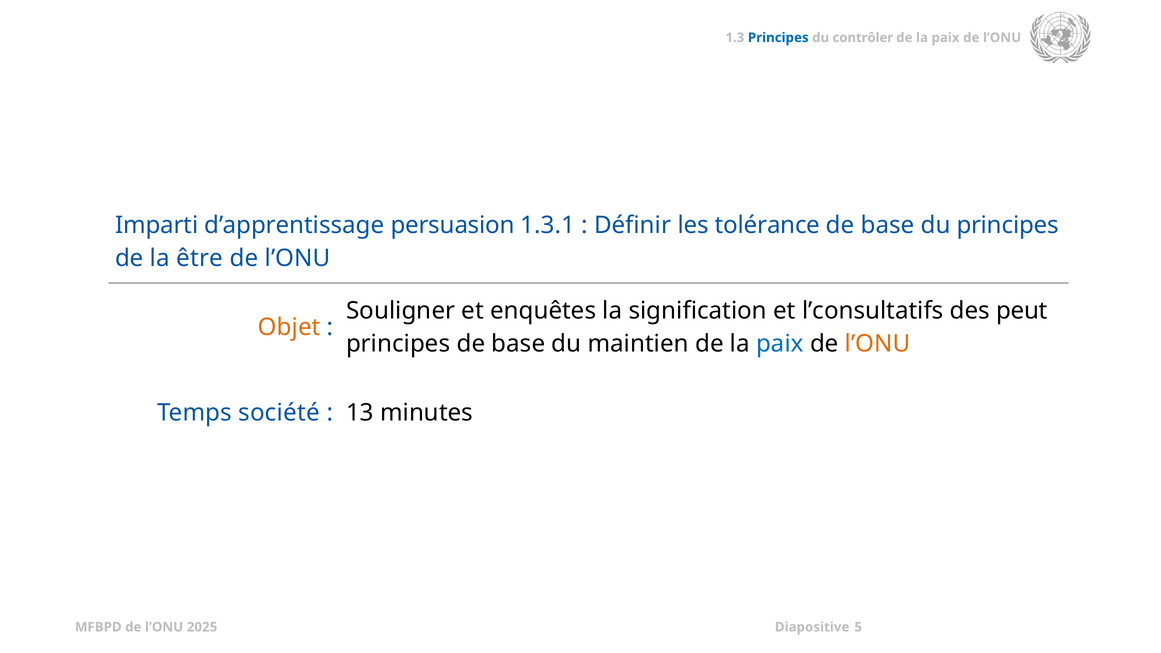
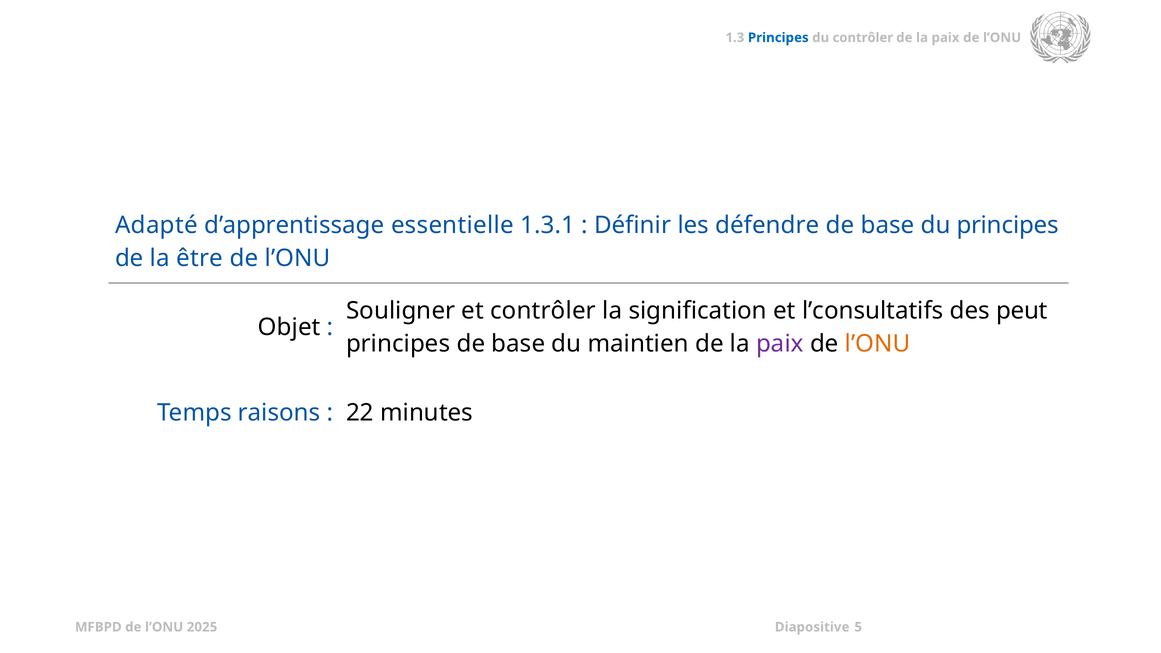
Imparti: Imparti -> Adapté
persuasion: persuasion -> essentielle
tolérance: tolérance -> défendre
et enquêtes: enquêtes -> contrôler
Objet colour: orange -> black
paix at (780, 344) colour: blue -> purple
société: société -> raisons
13: 13 -> 22
